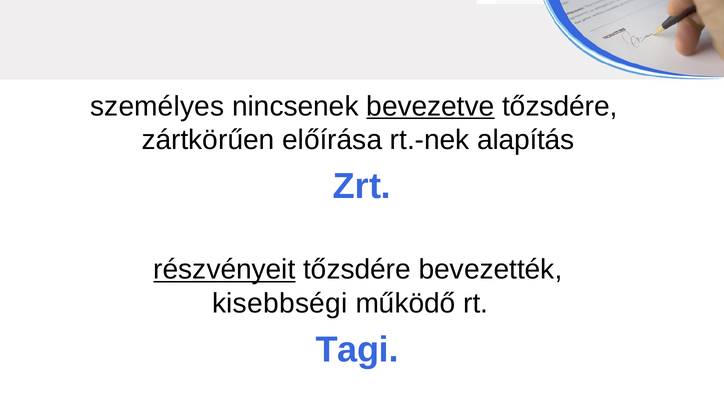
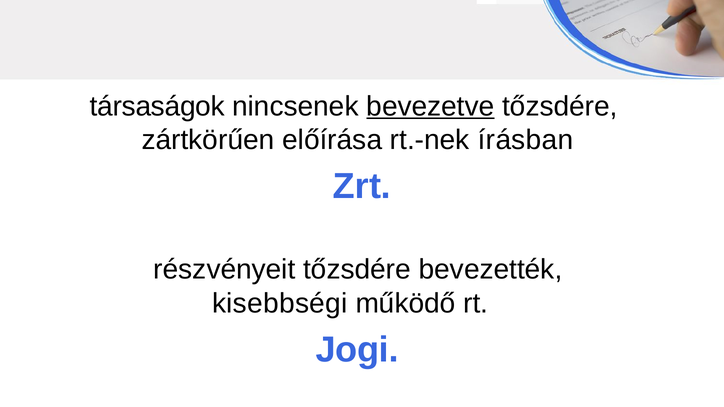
személyes: személyes -> társaságok
alapítás: alapítás -> írásban
részvényeit underline: present -> none
Tagi: Tagi -> Jogi
